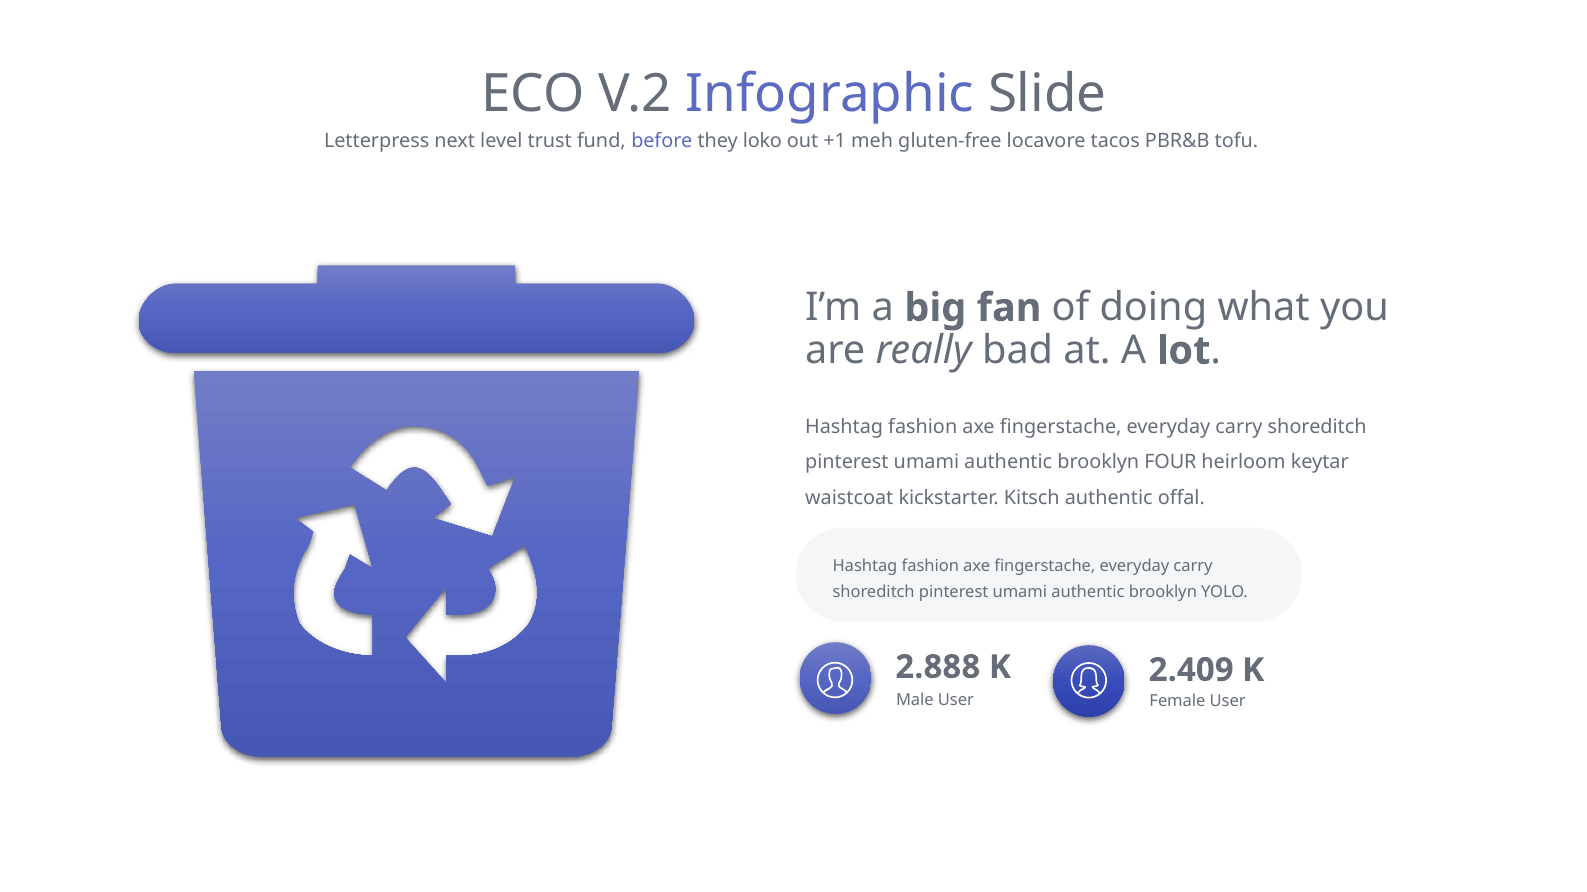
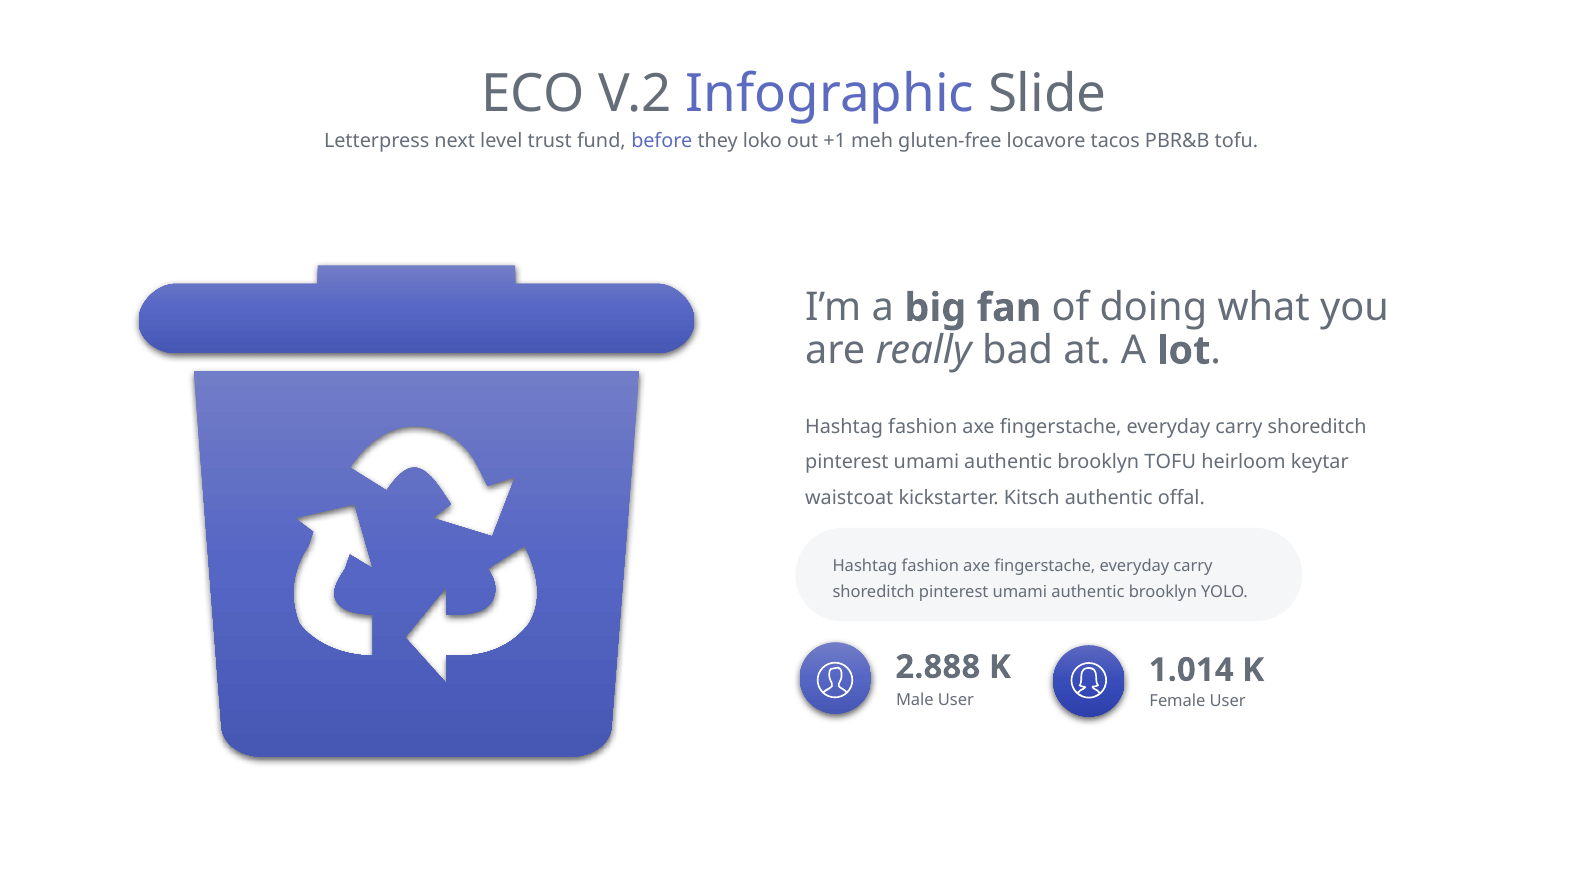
brooklyn FOUR: FOUR -> TOFU
2.409: 2.409 -> 1.014
